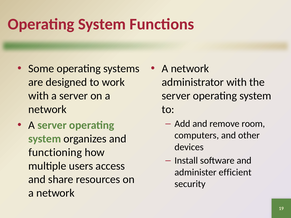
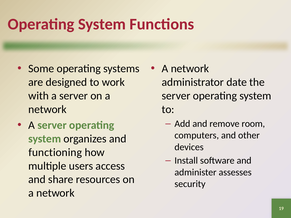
administrator with: with -> date
efficient: efficient -> assesses
